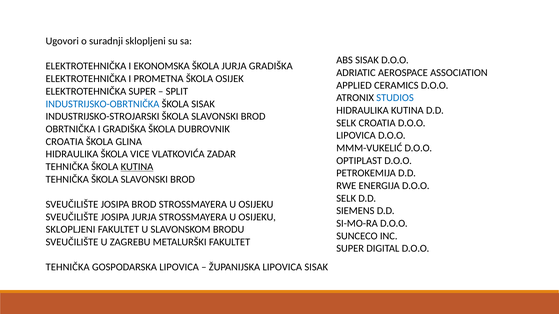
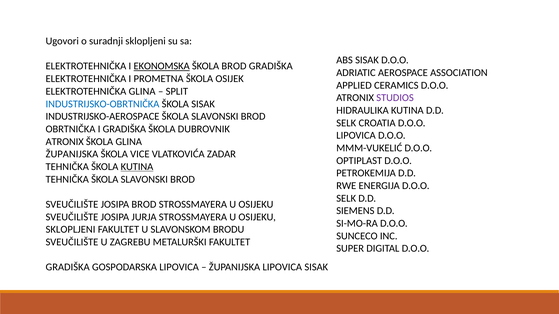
EKONOMSKA underline: none -> present
ŠKOLA JURJA: JURJA -> BROD
ELEKTROTEHNIČKA SUPER: SUPER -> GLINA
STUDIOS colour: blue -> purple
INDUSTRIJSKO-STROJARSKI: INDUSTRIJSKO-STROJARSKI -> INDUSTRIJSKO-AEROSPACE
CROATIA at (65, 142): CROATIA -> ATRONIX
HIDRAULIKA at (72, 154): HIDRAULIKA -> ŽUPANIJSKA
TEHNIČKA at (68, 268): TEHNIČKA -> GRADIŠKA
